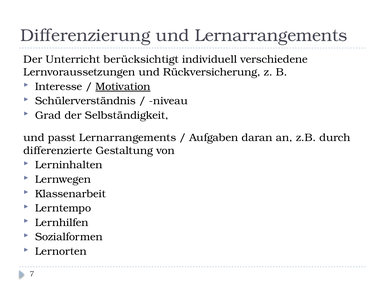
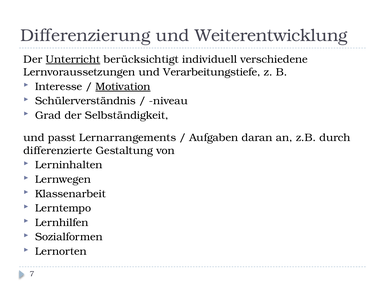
und Lernarrangements: Lernarrangements -> Weiterentwicklung
Unterricht underline: none -> present
Rückversicherung: Rückversicherung -> Verarbeitungstiefe
